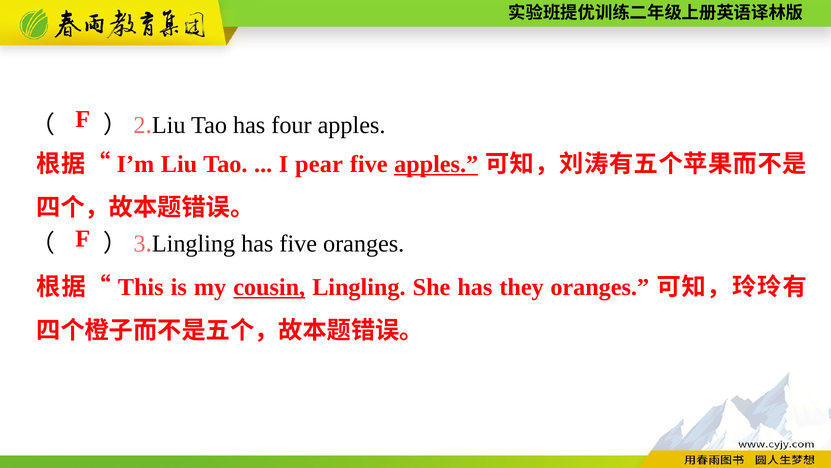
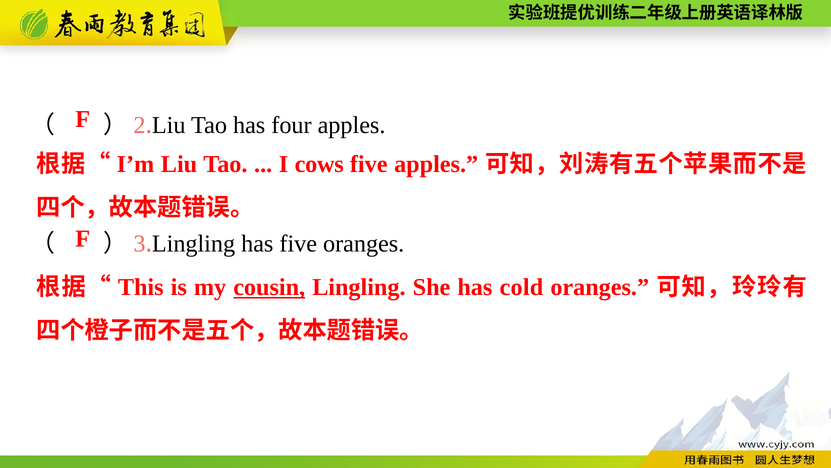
pear: pear -> cows
apples at (436, 164) underline: present -> none
they: they -> cold
